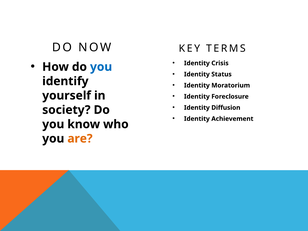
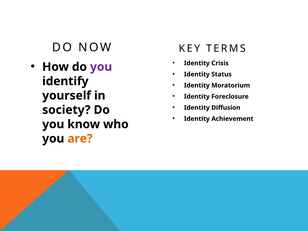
you at (101, 67) colour: blue -> purple
